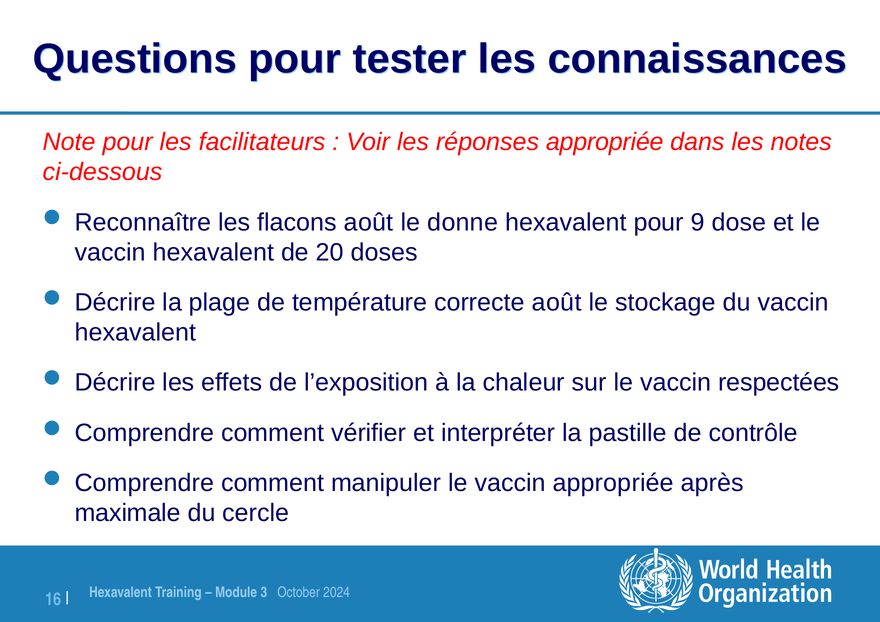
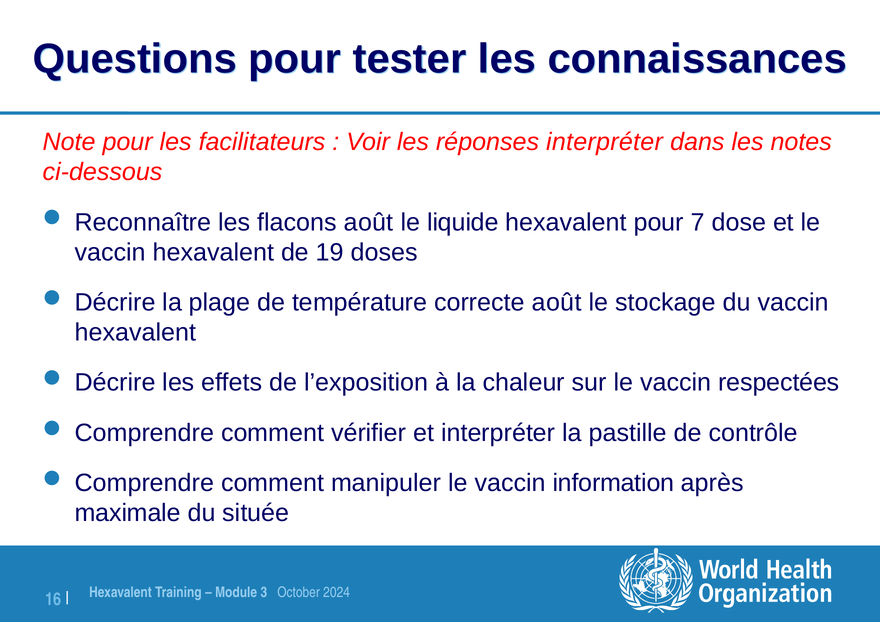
réponses appropriée: appropriée -> interpréter
donne: donne -> liquide
9: 9 -> 7
20: 20 -> 19
vaccin appropriée: appropriée -> information
cercle: cercle -> située
